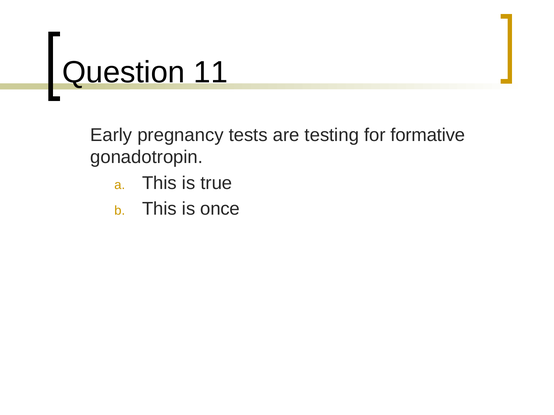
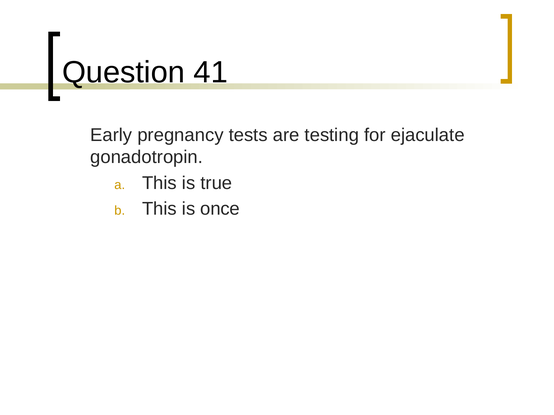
11: 11 -> 41
formative: formative -> ejaculate
